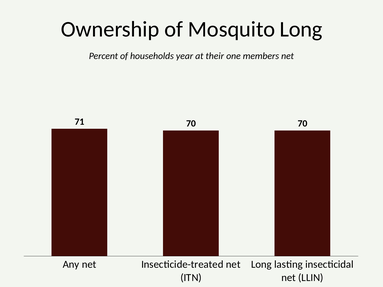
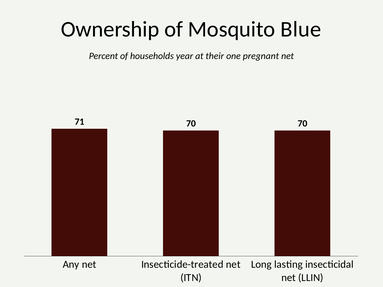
Mosquito Long: Long -> Blue
members: members -> pregnant
